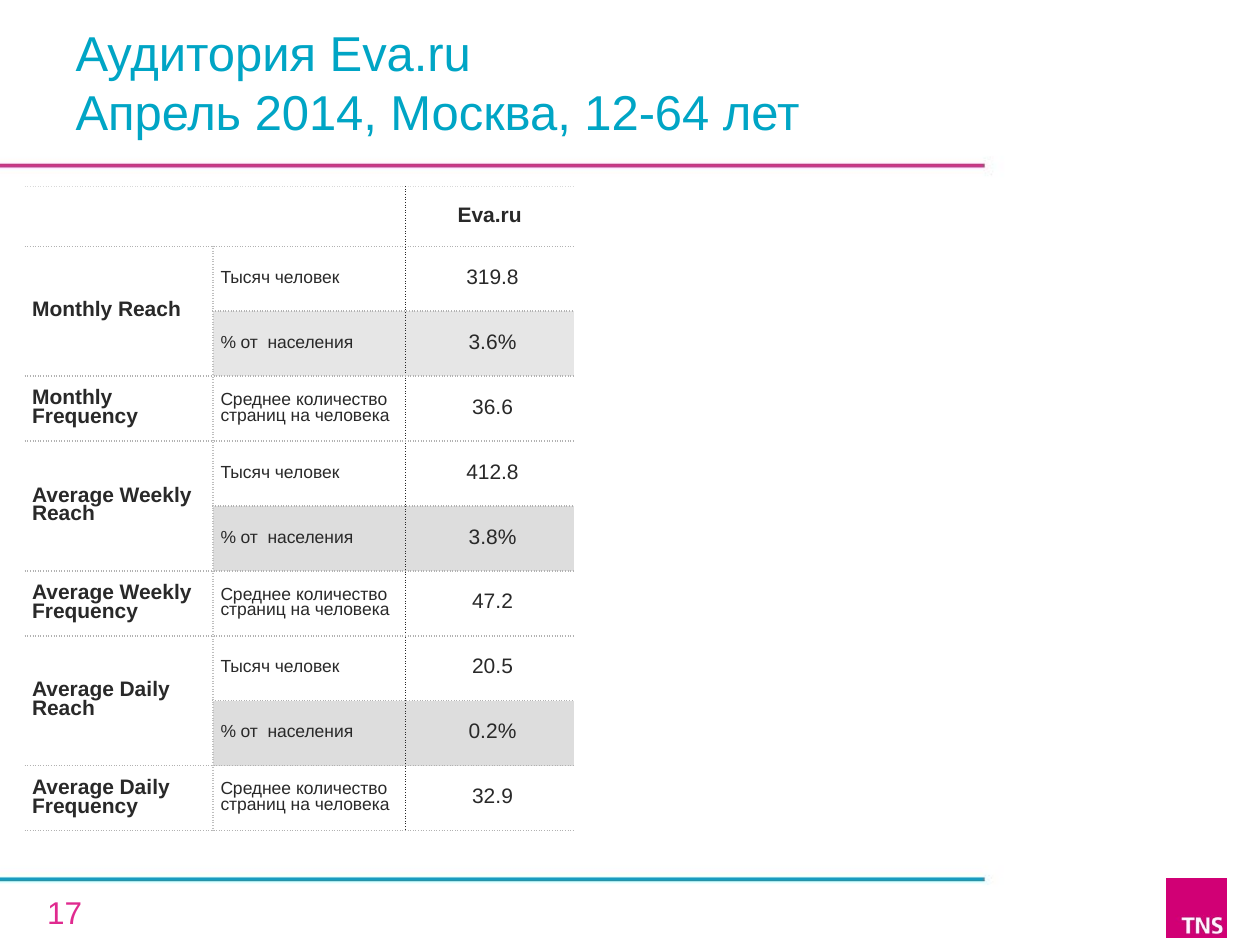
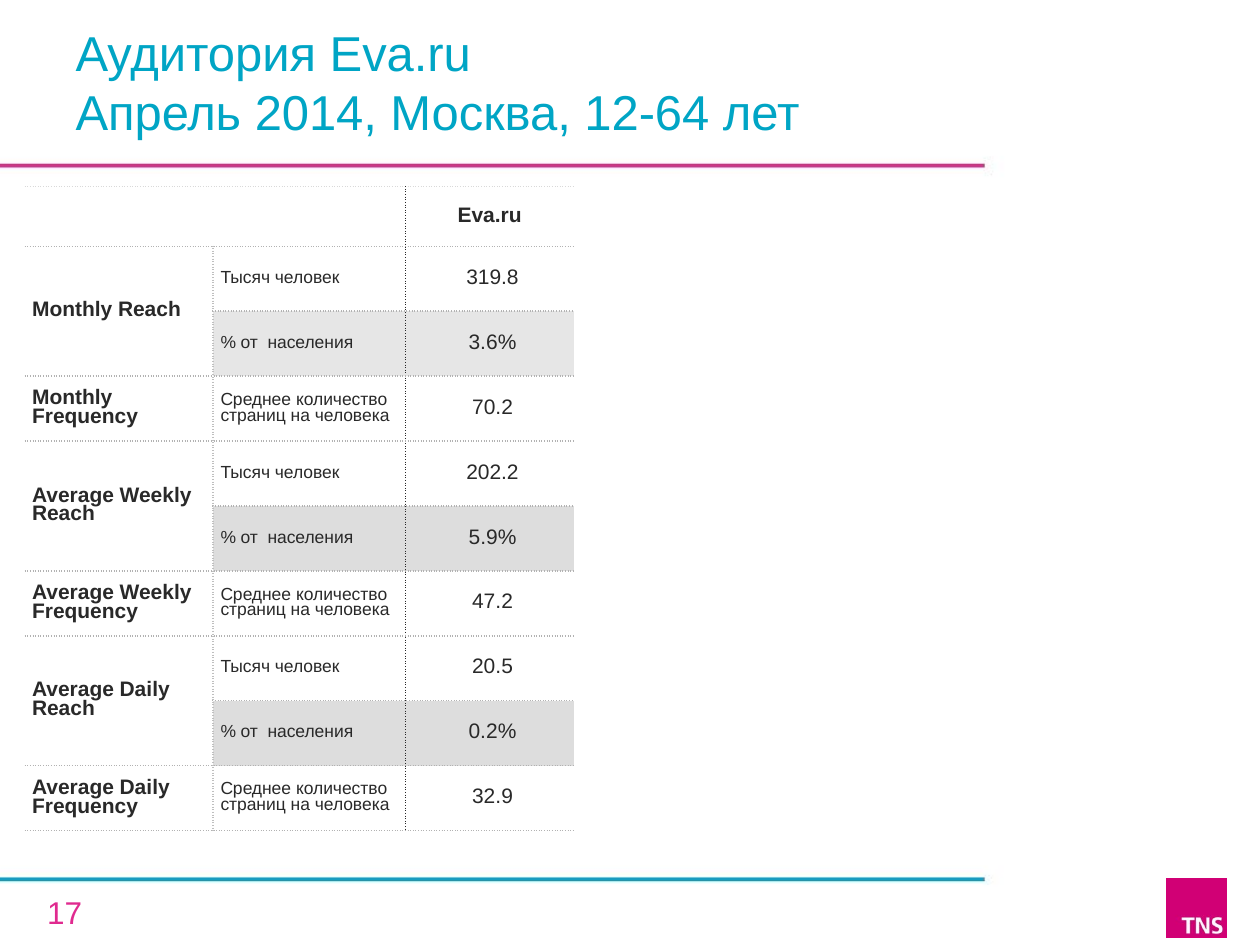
36.6: 36.6 -> 70.2
412.8: 412.8 -> 202.2
3.8%: 3.8% -> 5.9%
